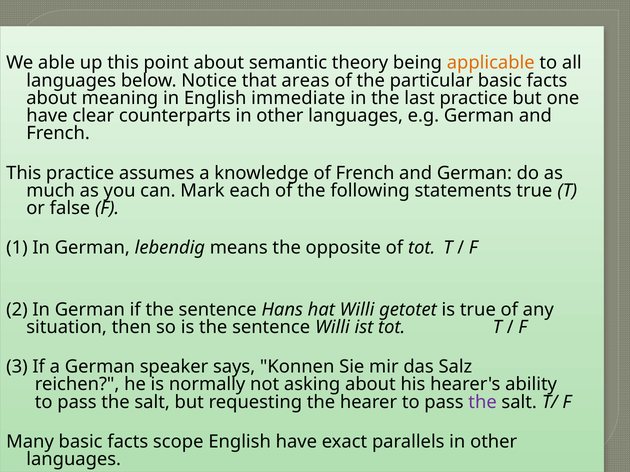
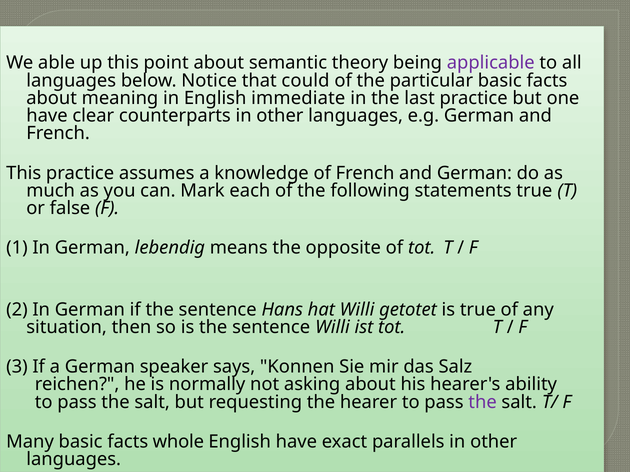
applicable colour: orange -> purple
areas: areas -> could
scope: scope -> whole
